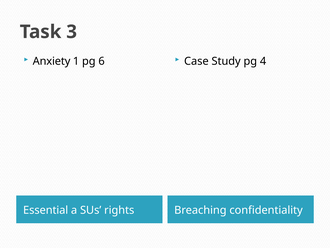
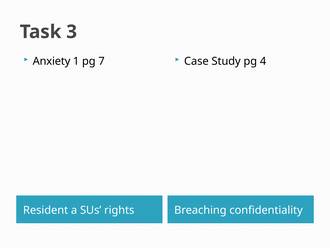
6: 6 -> 7
Essential: Essential -> Resident
